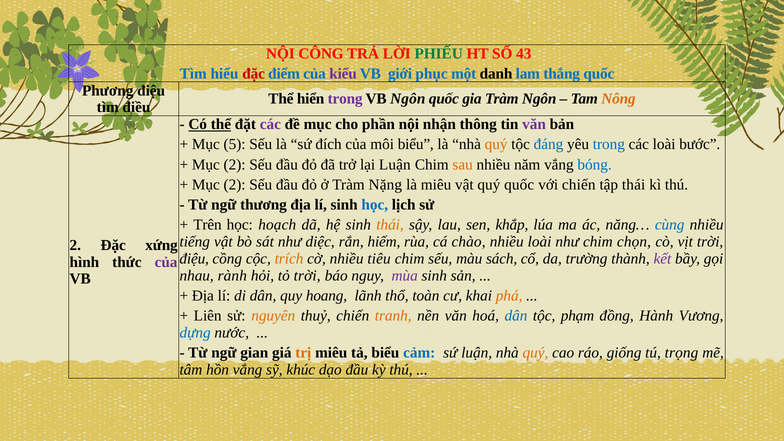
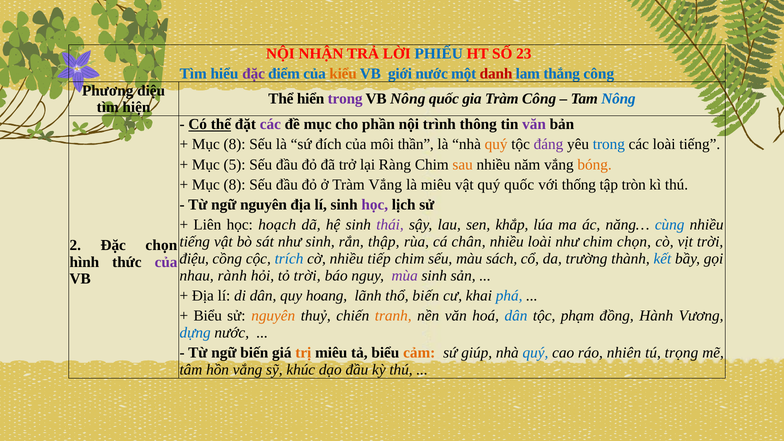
CÔNG: CÔNG -> NHẬN
PHIẾU colour: green -> blue
43: 43 -> 23
đặc at (254, 74) colour: red -> purple
kiểu colour: purple -> orange
giới phục: phục -> nước
danh colour: black -> red
thắng quốc: quốc -> công
VB Ngôn: Ngôn -> Nông
Tràm Ngôn: Ngôn -> Công
Nông at (618, 99) colour: orange -> blue
điều: điều -> hiện
nhận: nhận -> trình
5 at (235, 144): 5 -> 8
môi biểu: biểu -> thần
đáng colour: blue -> purple
loài bước: bước -> tiếng
2 at (235, 165): 2 -> 5
lại Luận: Luận -> Ràng
bóng colour: blue -> orange
2 at (235, 185): 2 -> 8
Tràm Nặng: Nặng -> Vắng
với chiến: chiến -> thống
tập thái: thái -> tròn
ngữ thương: thương -> nguyên
học at (375, 205) colour: blue -> purple
Trên: Trên -> Liên
thái at (390, 225) colour: orange -> purple
như diệc: diệc -> sinh
hiếm: hiếm -> thập
chào: chào -> chân
Đặc xứng: xứng -> chọn
trích colour: orange -> blue
tiêu: tiêu -> tiếp
kết colour: purple -> blue
thổ toàn: toàn -> biến
phá colour: orange -> blue
Liên at (208, 316): Liên -> Biểu
ngữ gian: gian -> biến
cảm colour: blue -> orange
sứ luận: luận -> giúp
quý at (535, 353) colour: orange -> blue
giống: giống -> nhiên
